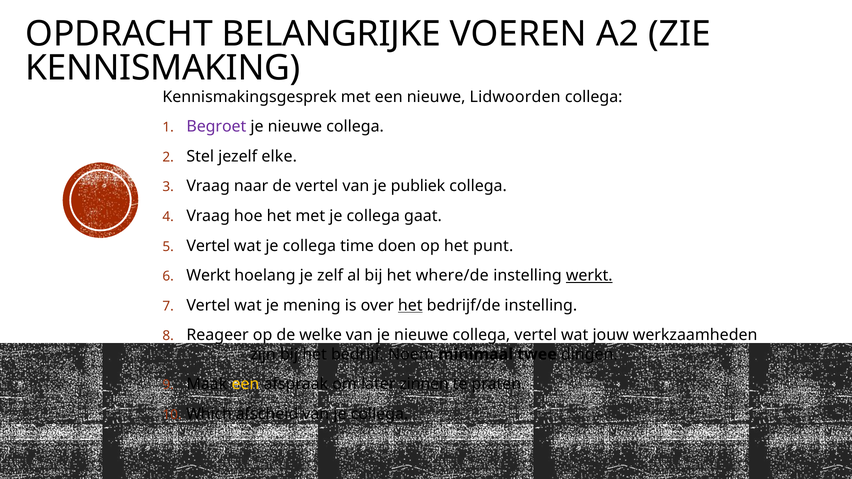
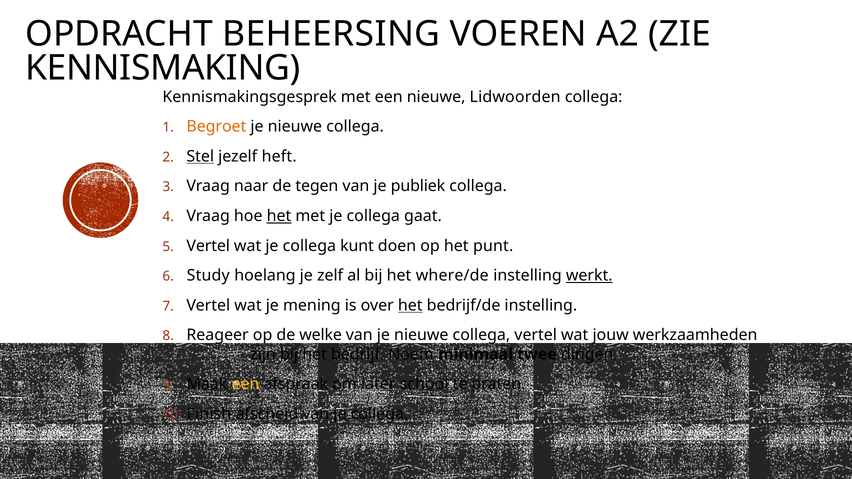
BELANGRIJKE: BELANGRIJKE -> BEHEERSING
Begroet colour: purple -> orange
Stel underline: none -> present
elke: elke -> heft
de vertel: vertel -> tegen
het at (279, 216) underline: none -> present
time: time -> kunt
Werkt at (208, 276): Werkt -> Study
zinnen: zinnen -> school
Which: Which -> Finish
